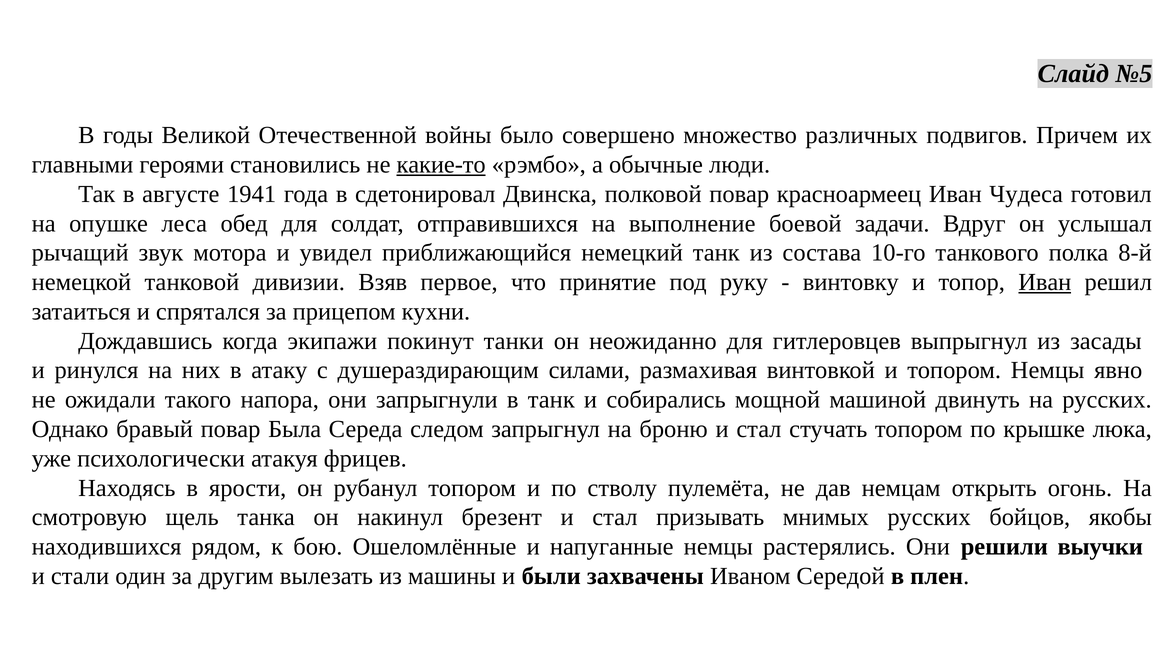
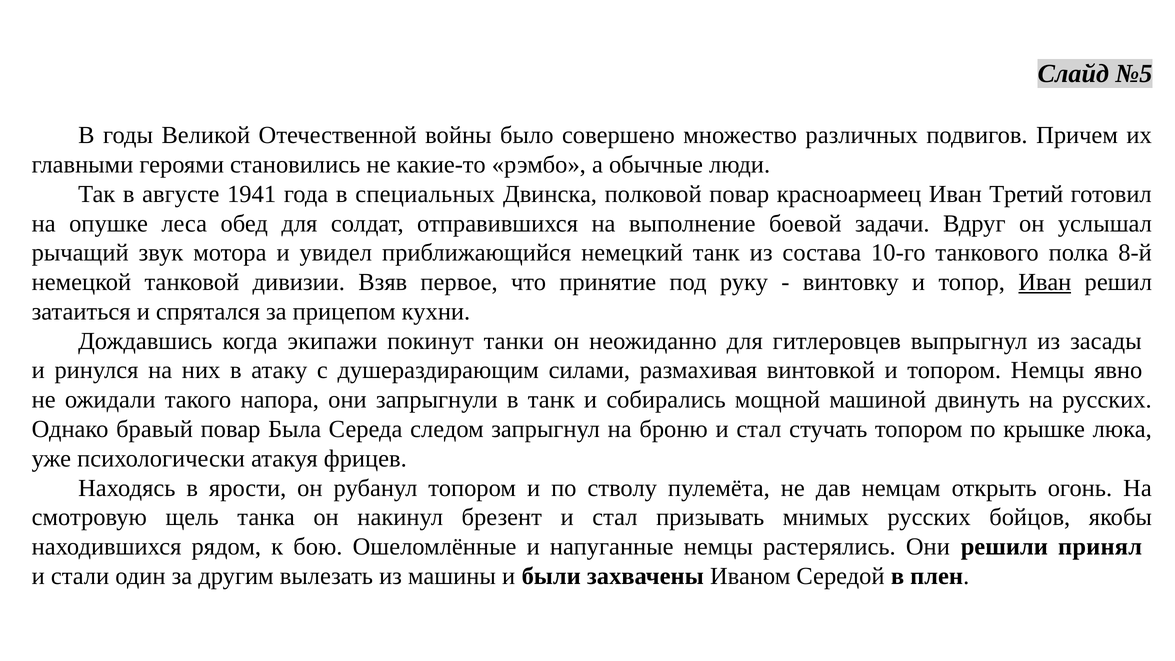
какие-то underline: present -> none
сдетонировал: сдетонировал -> специальных
Чудеса: Чудеса -> Третий
выучки: выучки -> принял
